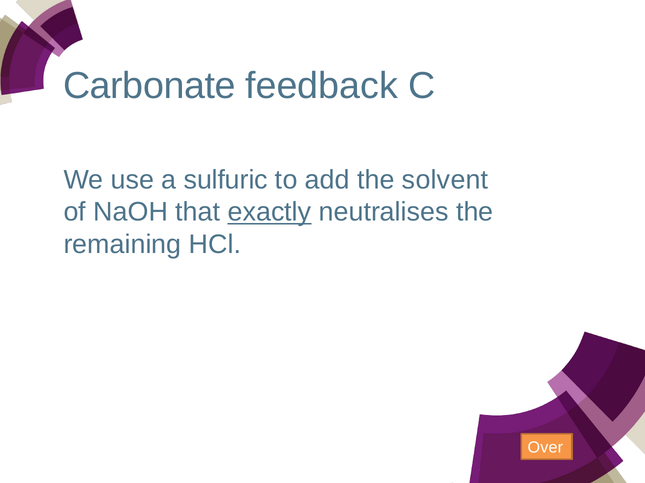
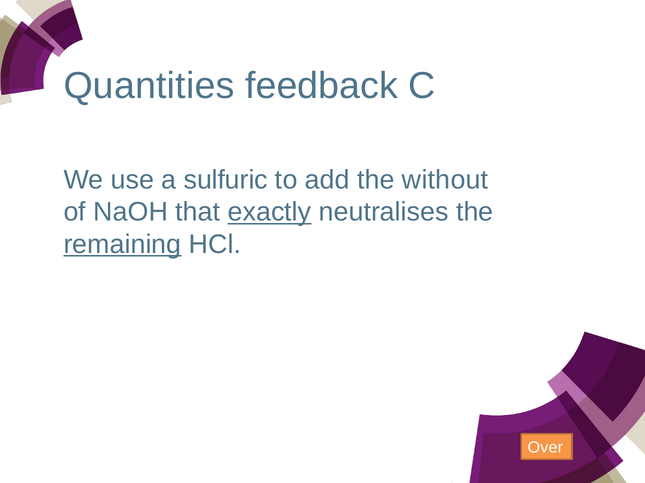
Carbonate: Carbonate -> Quantities
solvent: solvent -> without
remaining underline: none -> present
